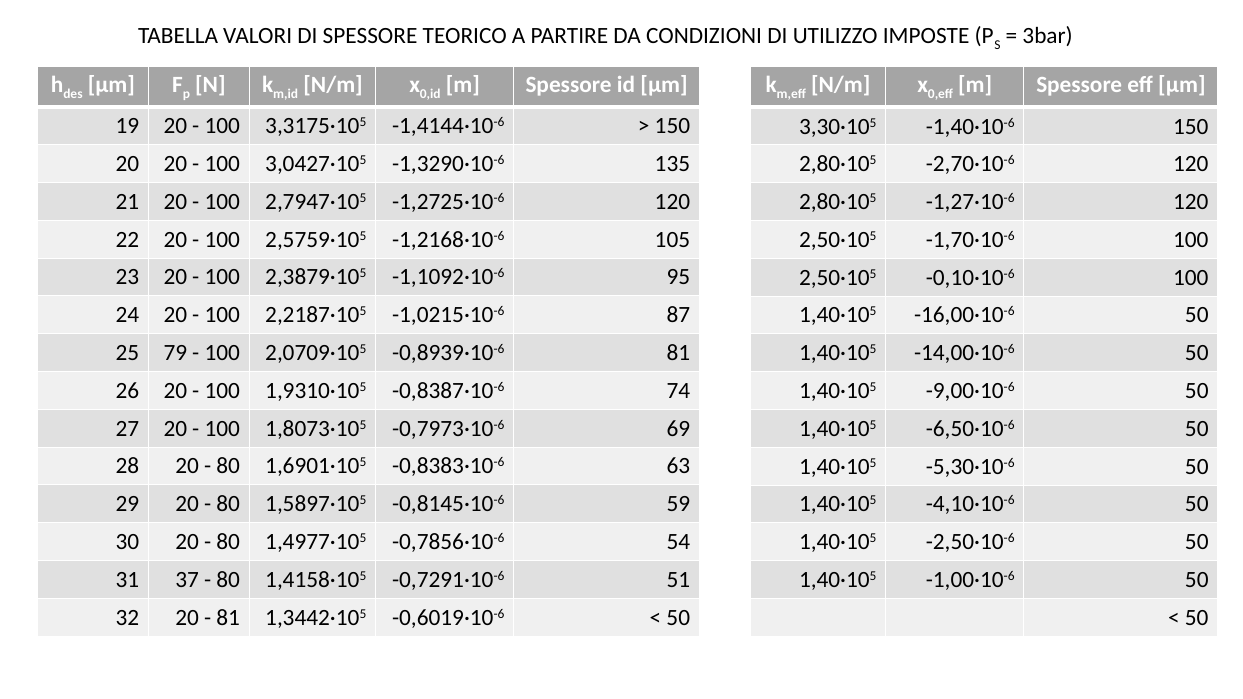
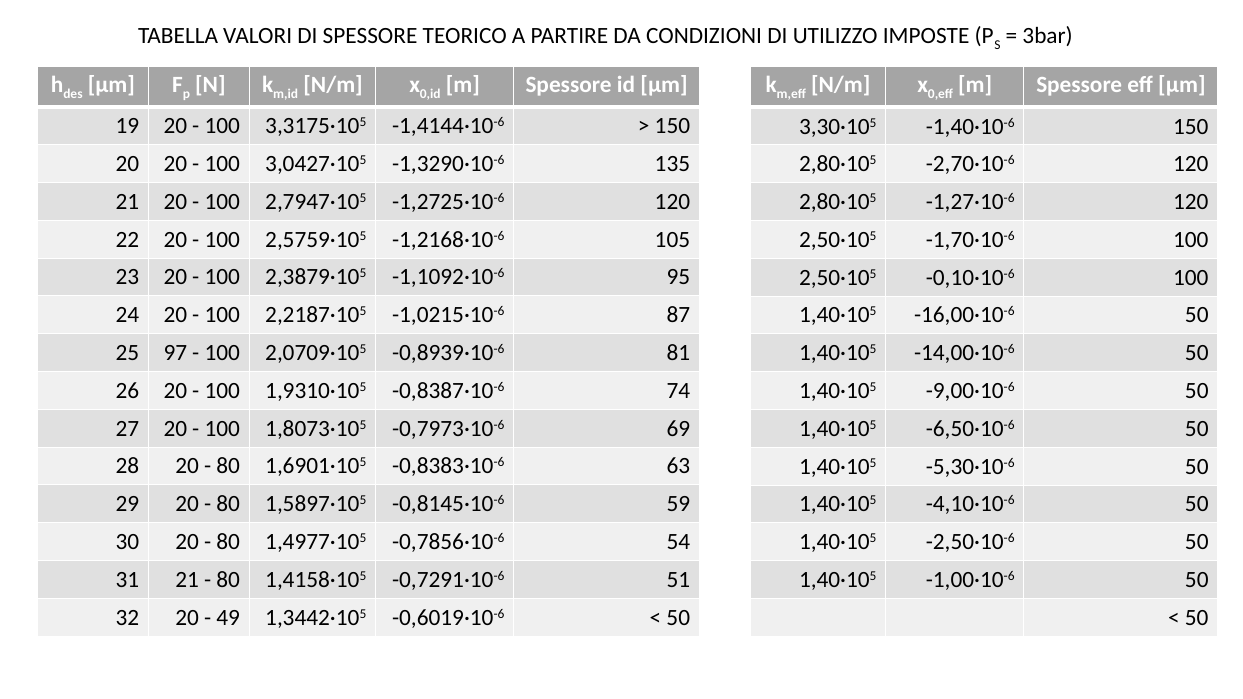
79: 79 -> 97
31 37: 37 -> 21
81 at (228, 618): 81 -> 49
